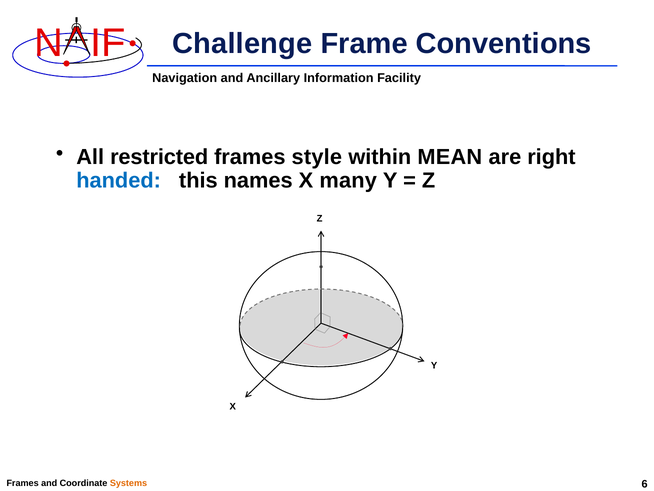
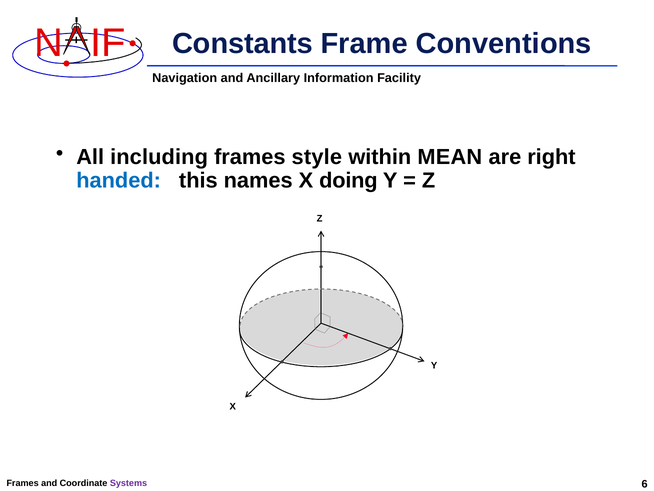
Challenge: Challenge -> Constants
restricted: restricted -> including
many: many -> doing
Systems colour: orange -> purple
